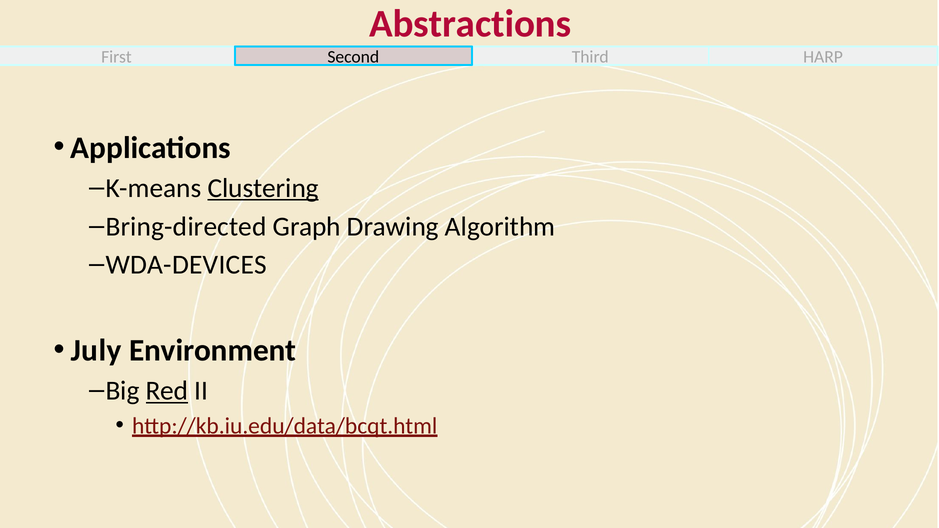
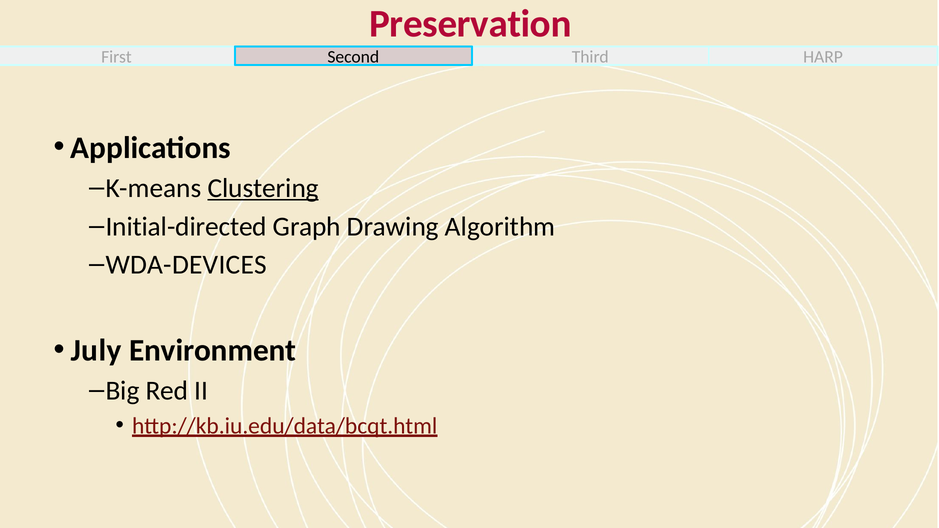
Abstractions: Abstractions -> Preservation
Bring-directed: Bring-directed -> Initial-directed
Red underline: present -> none
